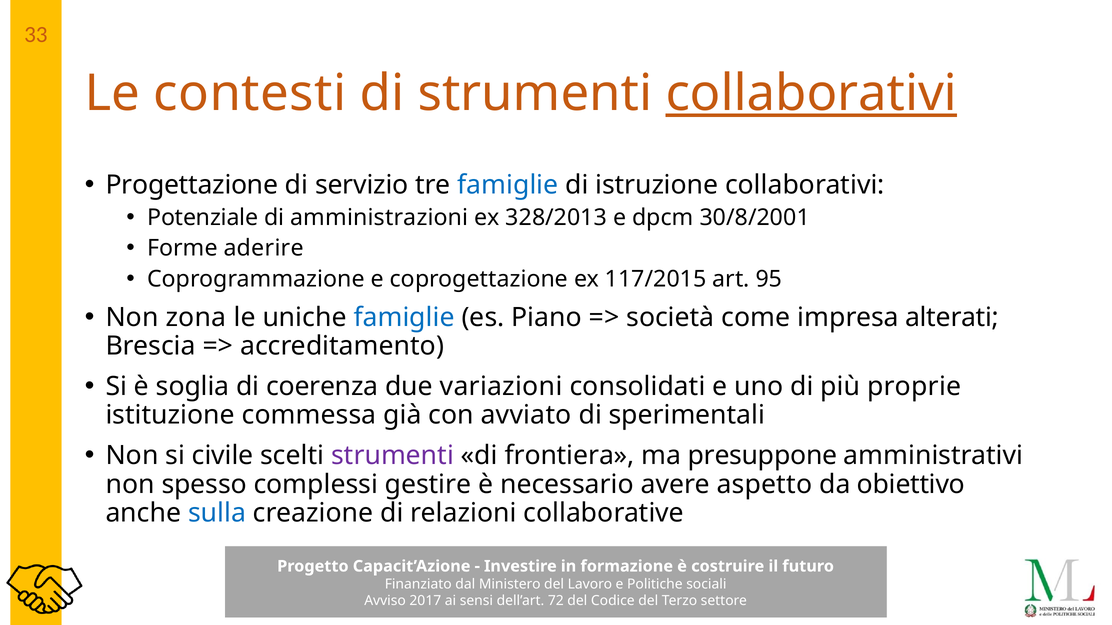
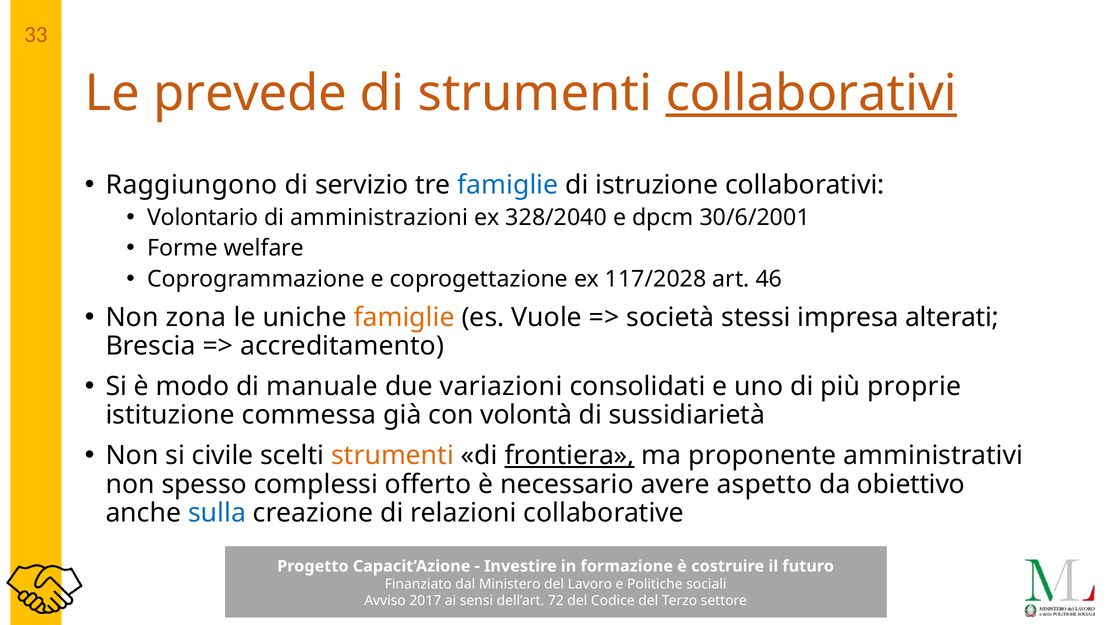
contesti: contesti -> prevede
Progettazione: Progettazione -> Raggiungono
Potenziale: Potenziale -> Volontario
328/2013: 328/2013 -> 328/2040
30/8/2001: 30/8/2001 -> 30/6/2001
aderire: aderire -> welfare
117/2015: 117/2015 -> 117/2028
95: 95 -> 46
famiglie at (404, 318) colour: blue -> orange
Piano: Piano -> Vuole
come: come -> stessi
soglia: soglia -> modo
coerenza: coerenza -> manuale
avviato: avviato -> volontà
sperimentali: sperimentali -> sussidiarietà
strumenti at (393, 456) colour: purple -> orange
frontiera underline: none -> present
presuppone: presuppone -> proponente
gestire: gestire -> offerto
